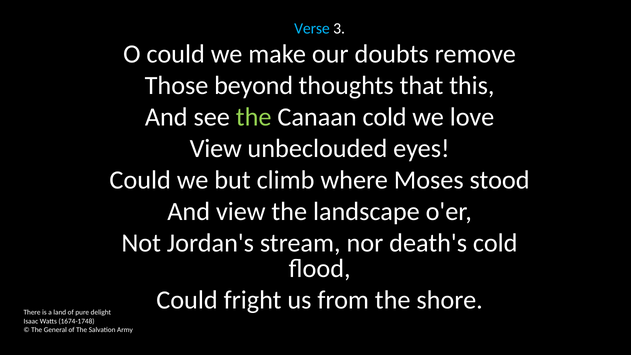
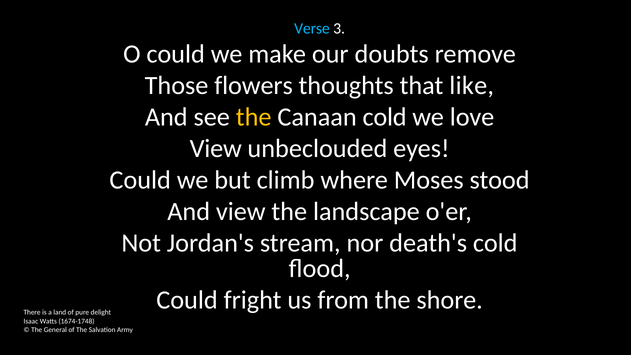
beyond: beyond -> flowers
this: this -> like
the at (254, 117) colour: light green -> yellow
